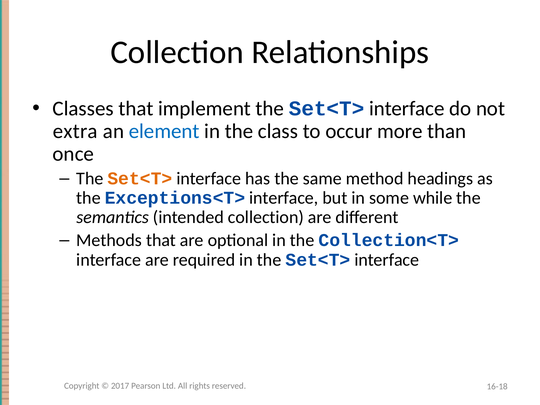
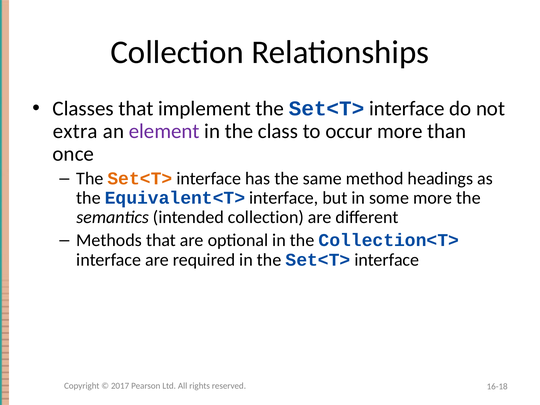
element colour: blue -> purple
Exceptions<T>: Exceptions<T> -> Equivalent<T>
some while: while -> more
